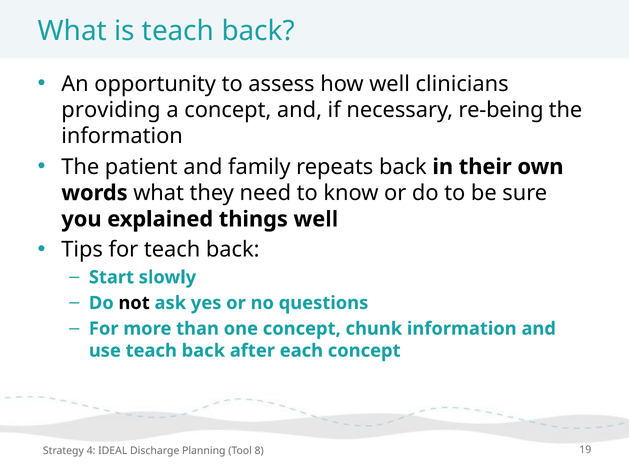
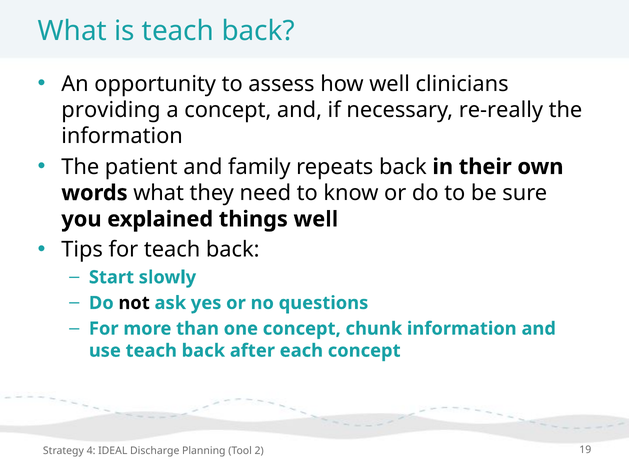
re-being: re-being -> re-really
8: 8 -> 2
